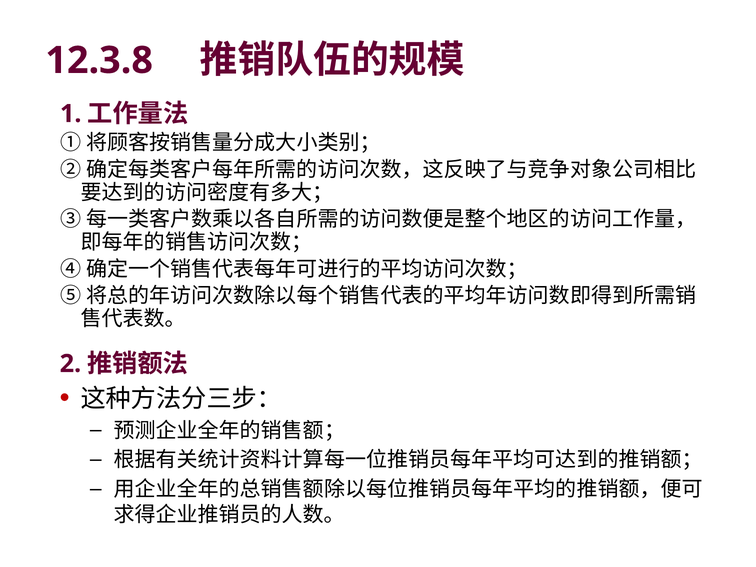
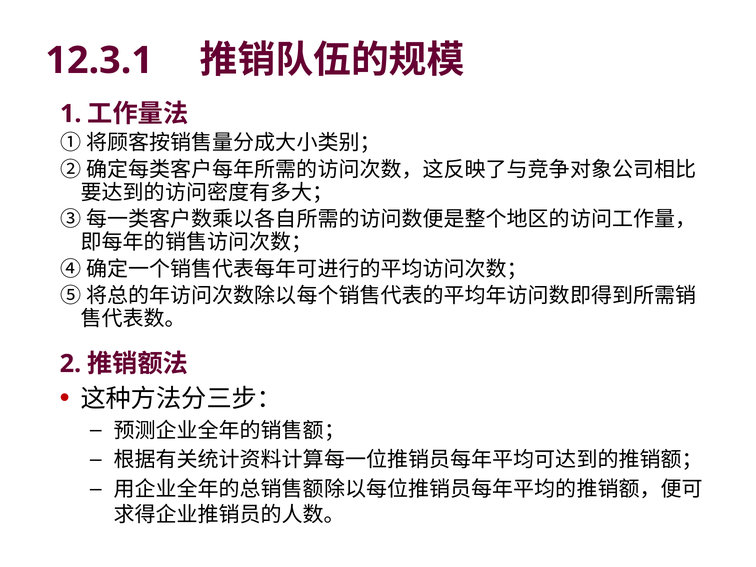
12.3.8: 12.3.8 -> 12.3.1
